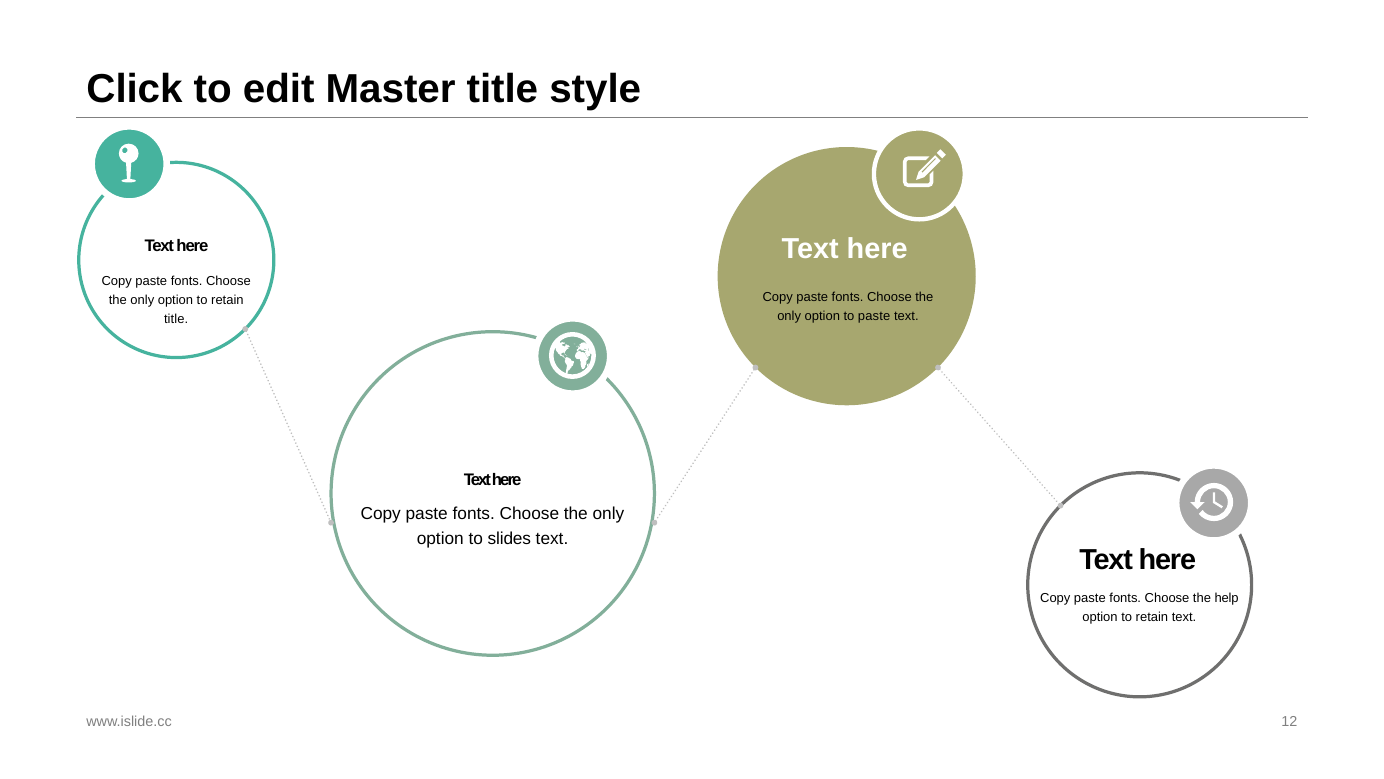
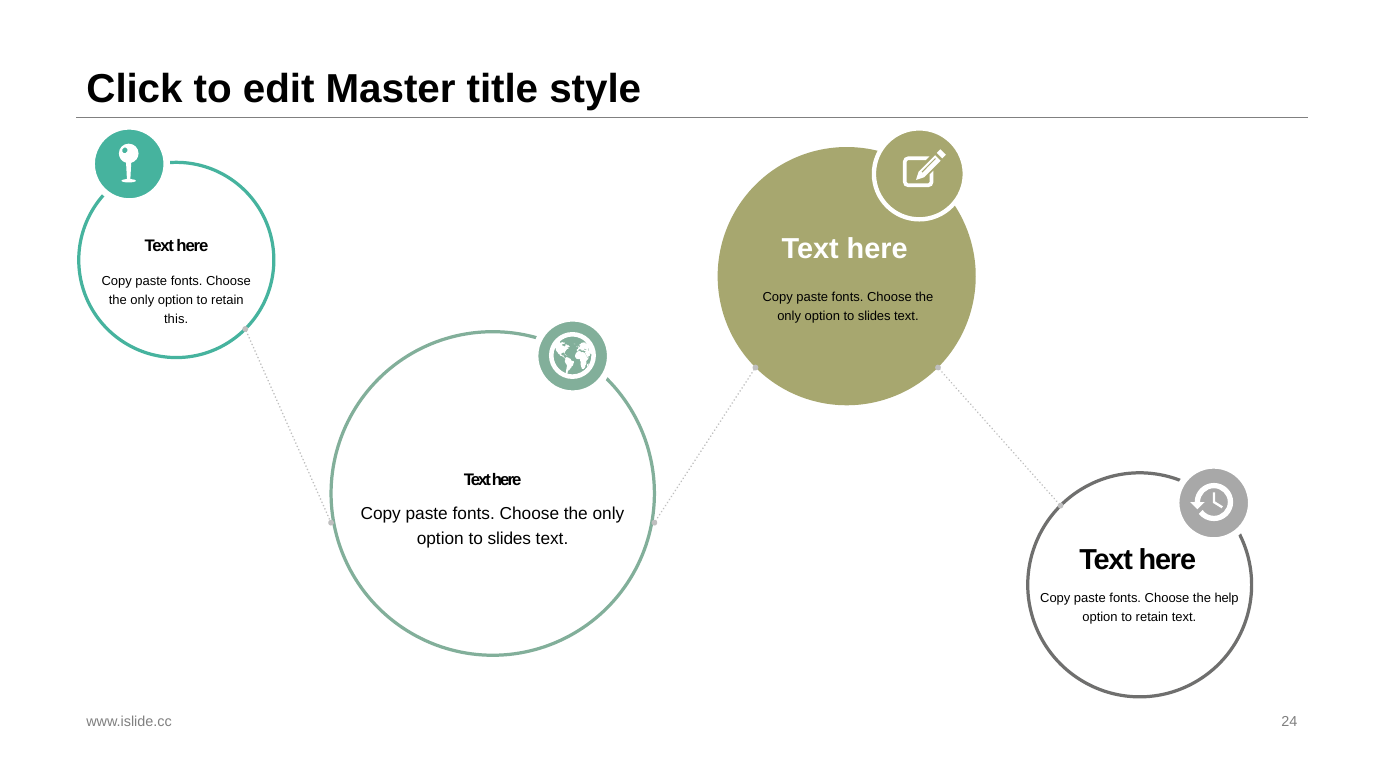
paste at (874, 316): paste -> slides
title at (176, 319): title -> this
12: 12 -> 24
